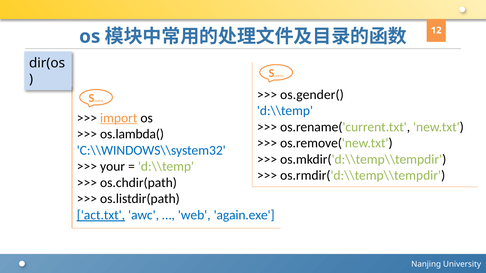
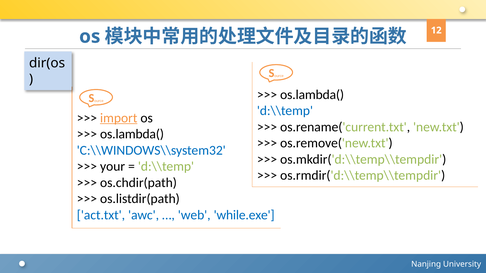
os.gender( at (312, 95): os.gender( -> os.lambda(
act.txt underline: present -> none
again.exe: again.exe -> while.exe
